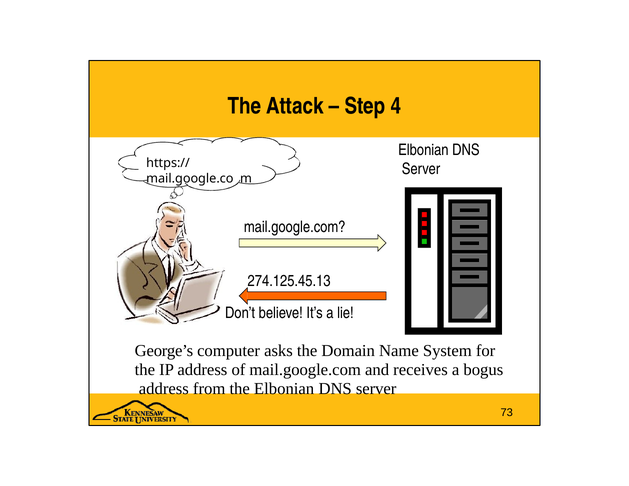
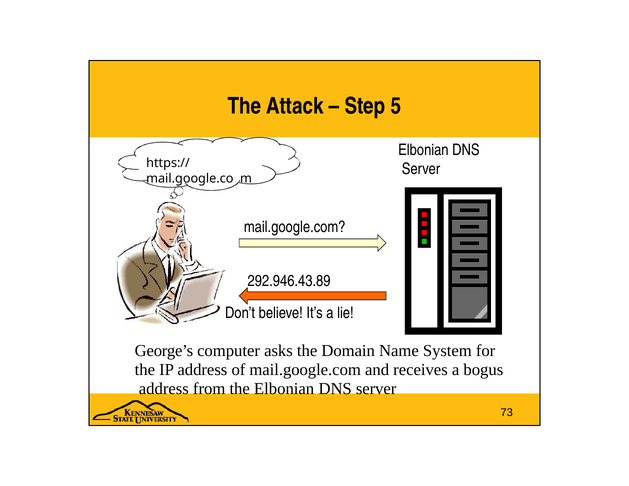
4: 4 -> 5
274.125.45.13: 274.125.45.13 -> 292.946.43.89
